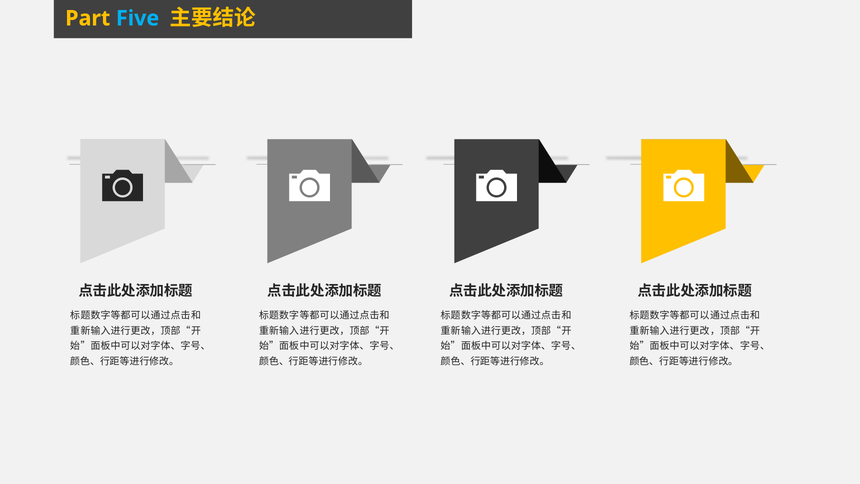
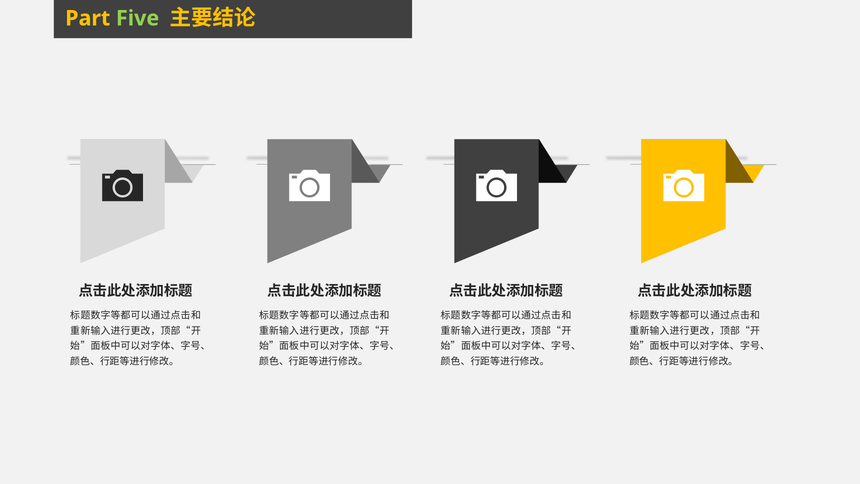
Five colour: light blue -> light green
